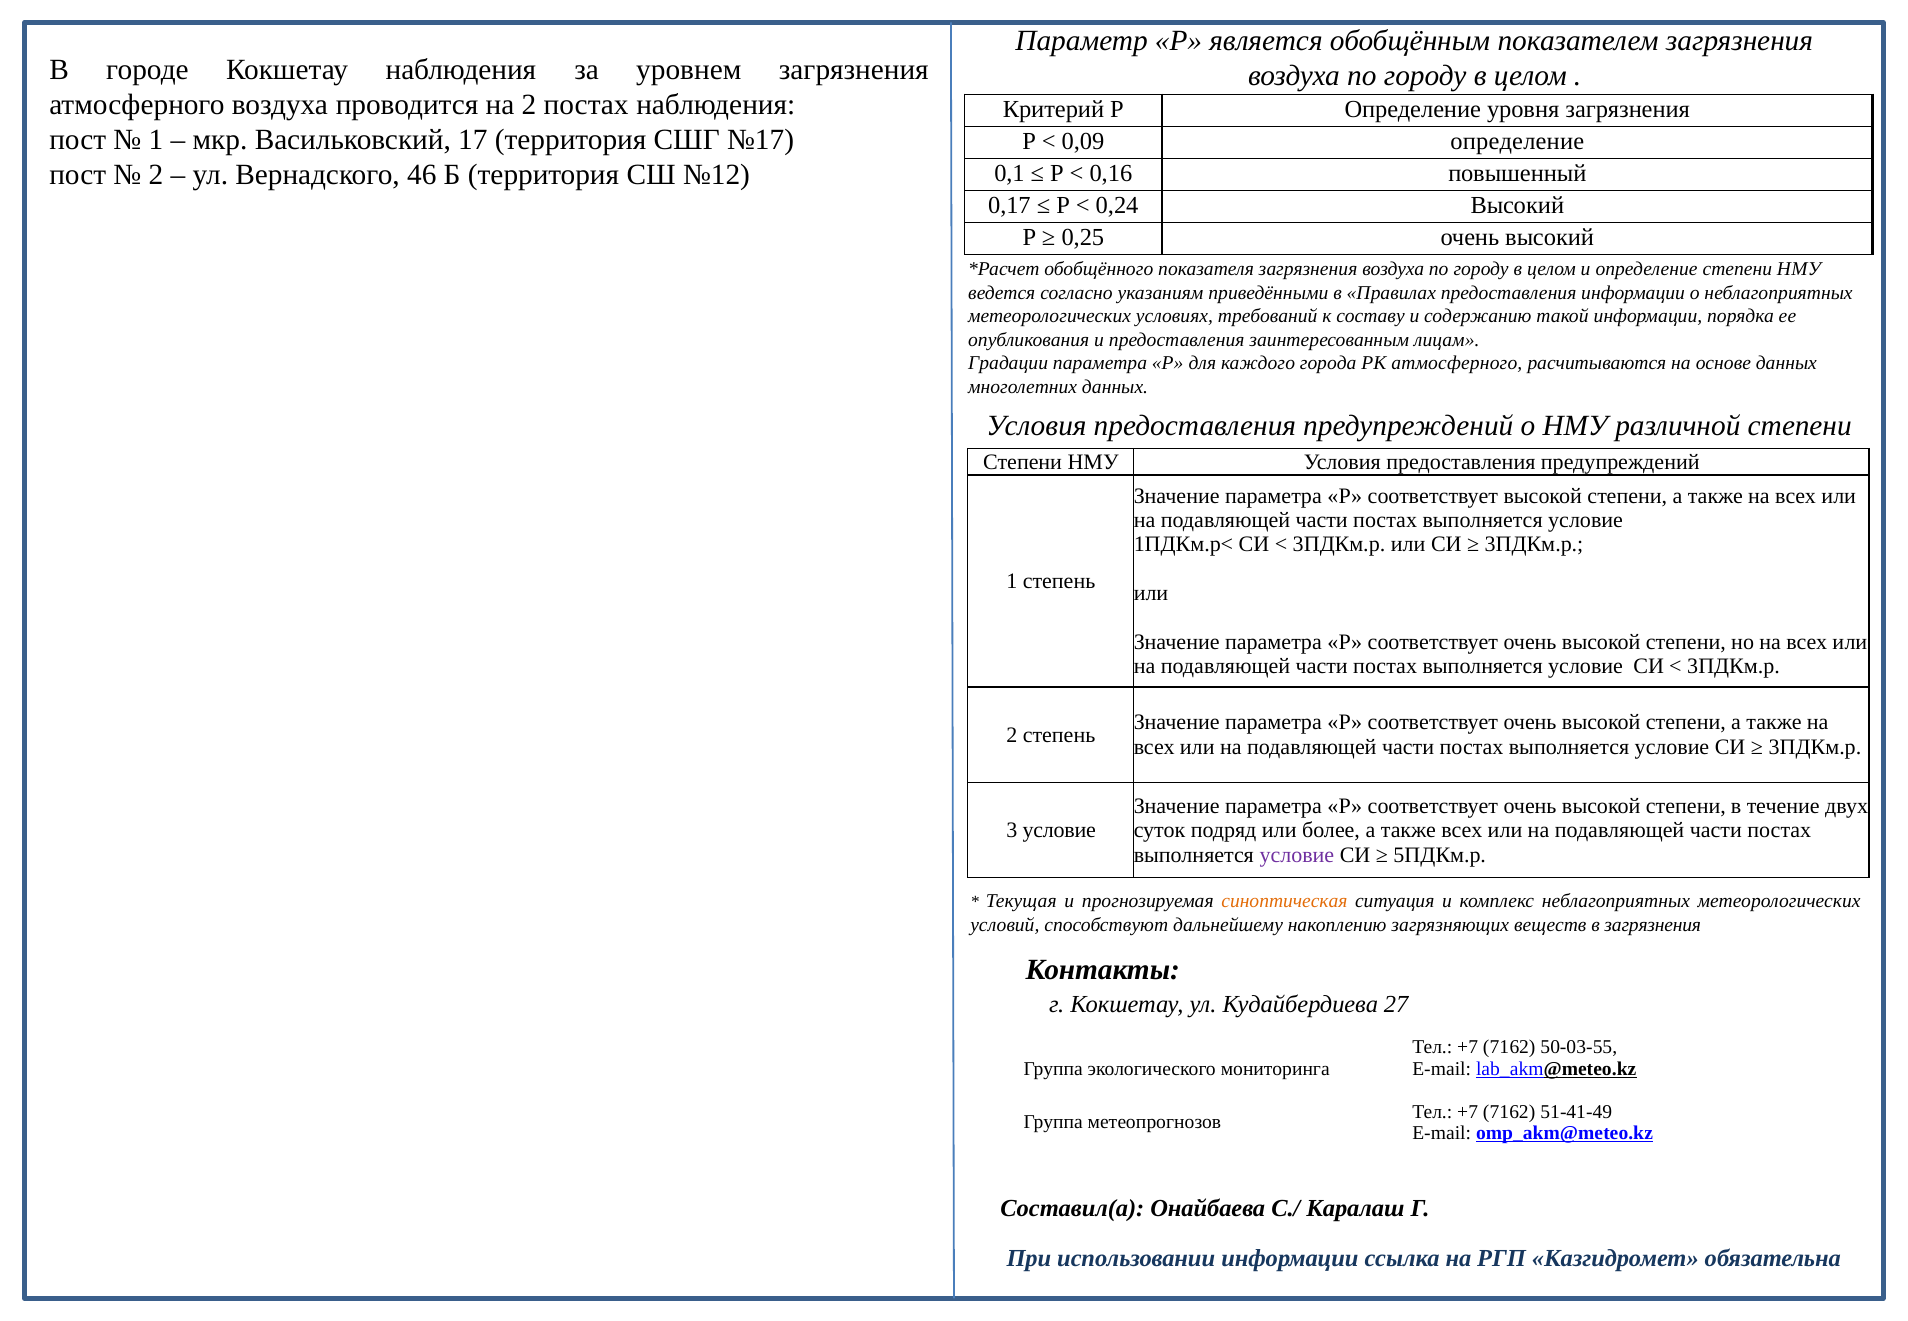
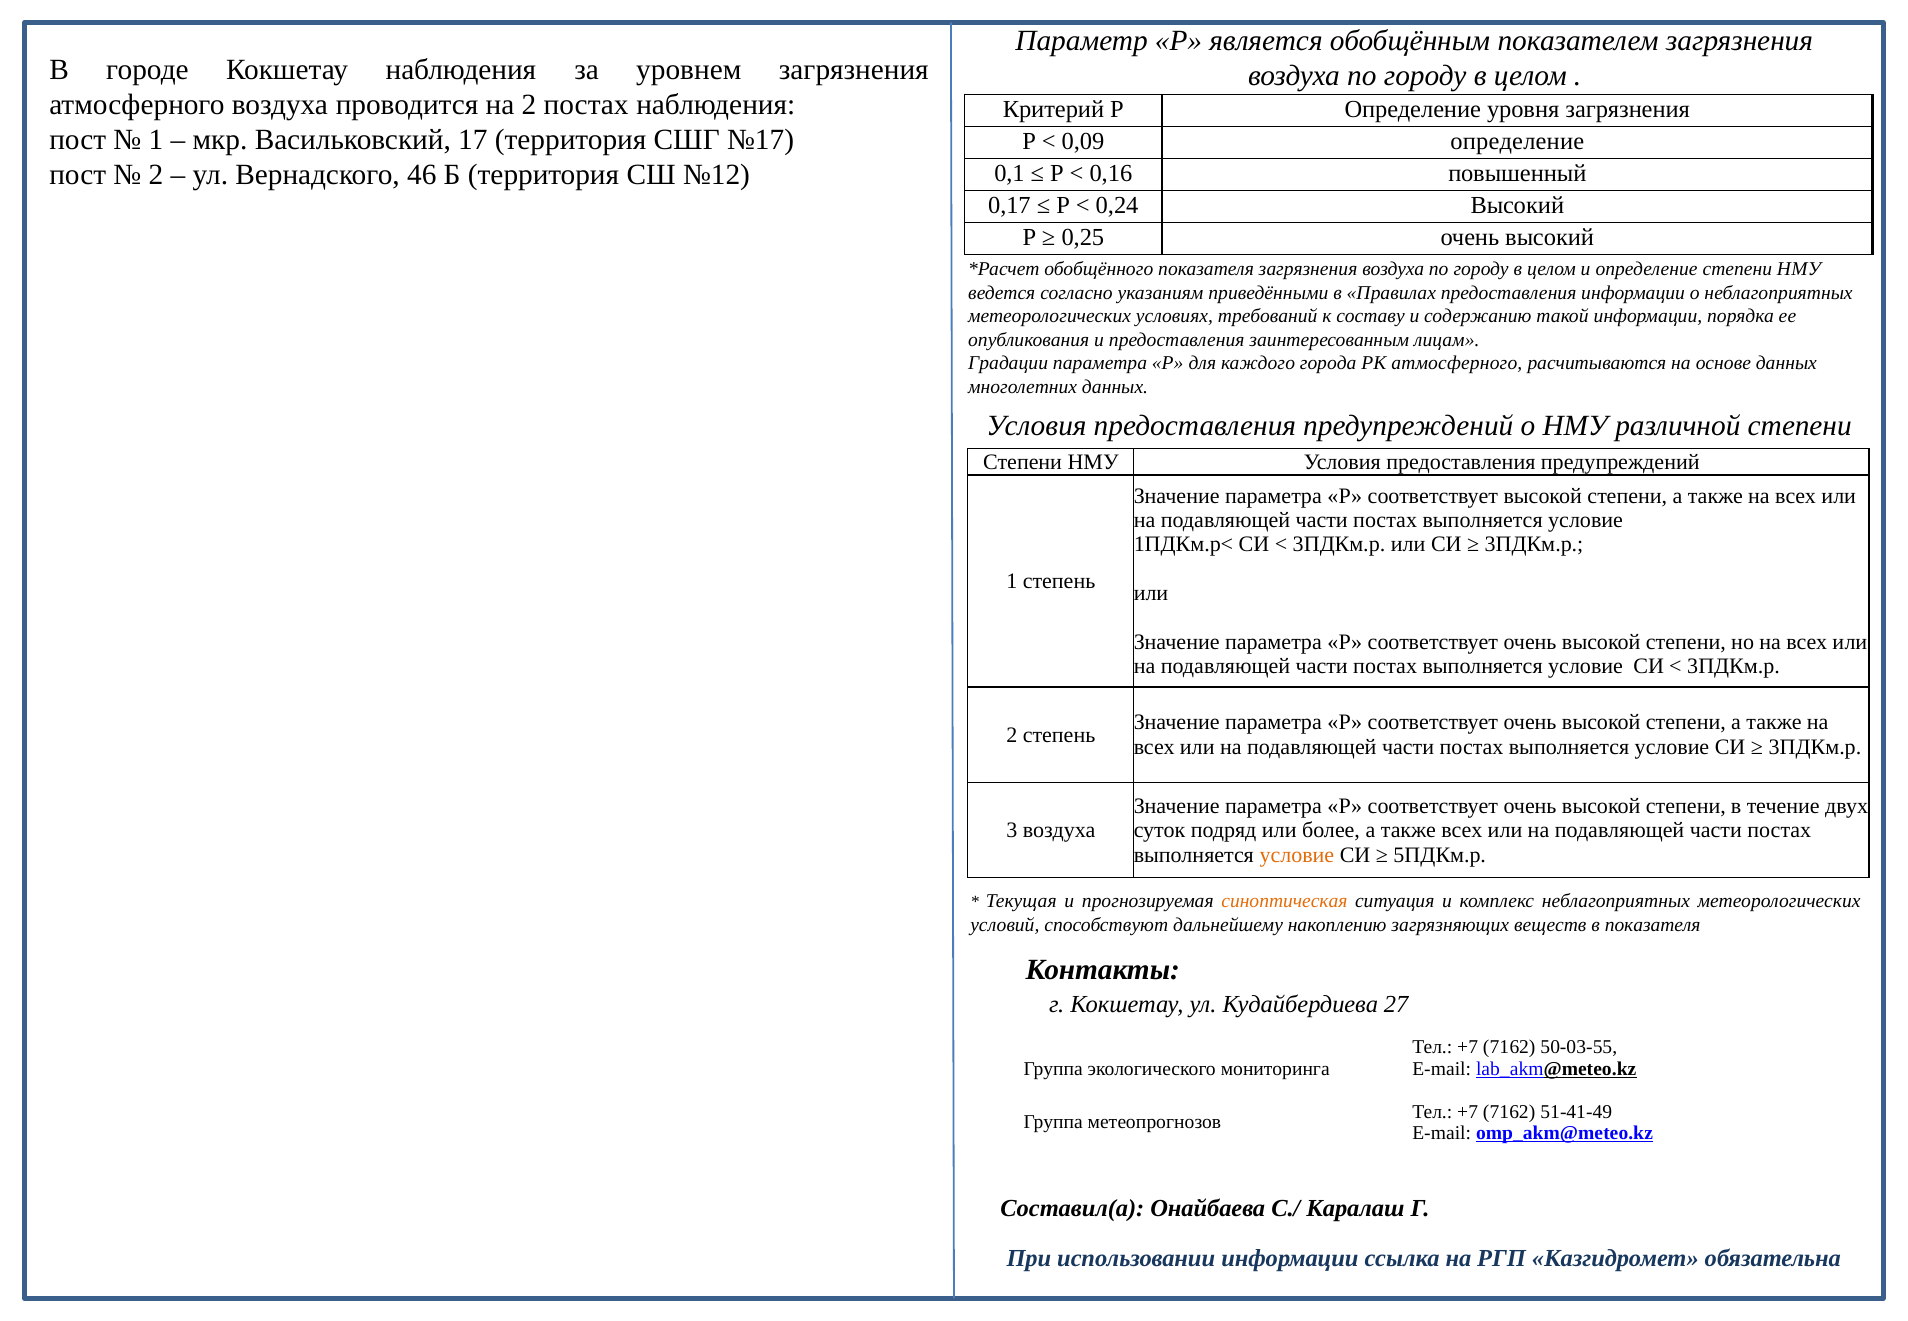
3 условие: условие -> воздуха
условие at (1297, 855) colour: purple -> orange
в загрязнения: загрязнения -> показателя
